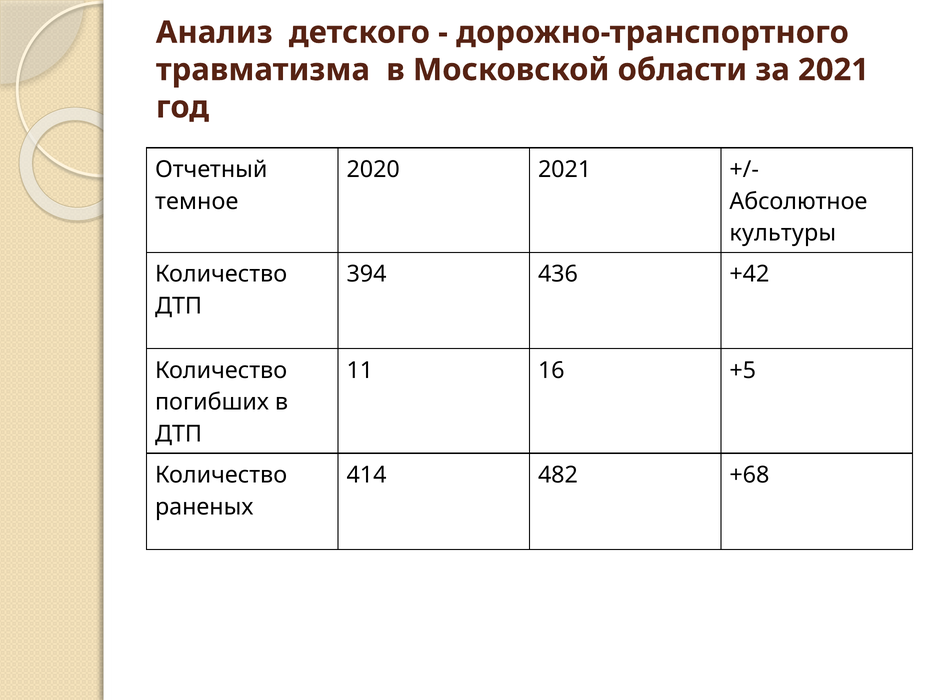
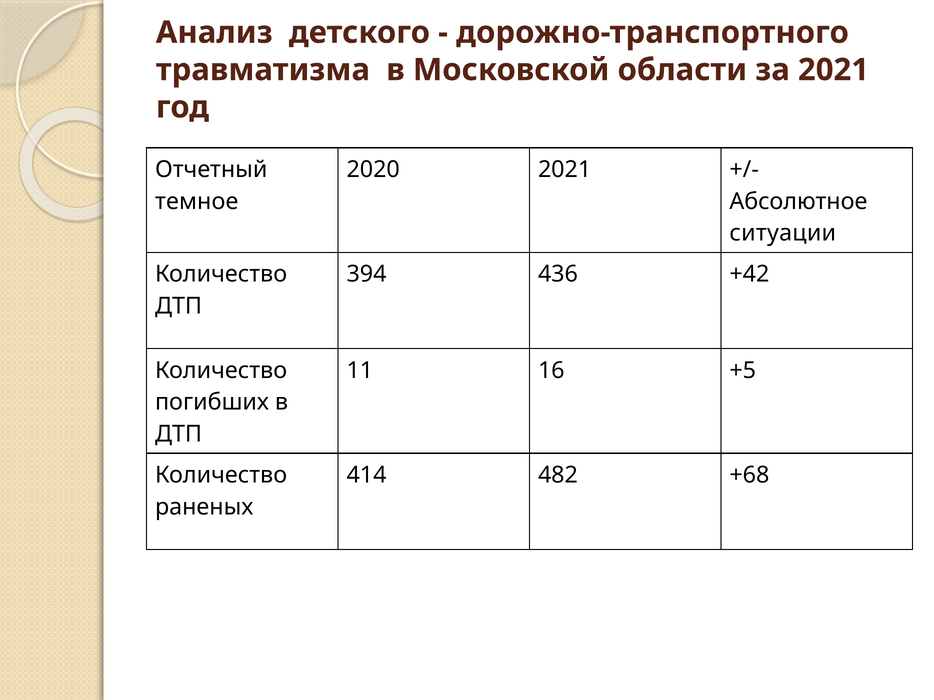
культуры: культуры -> ситуации
